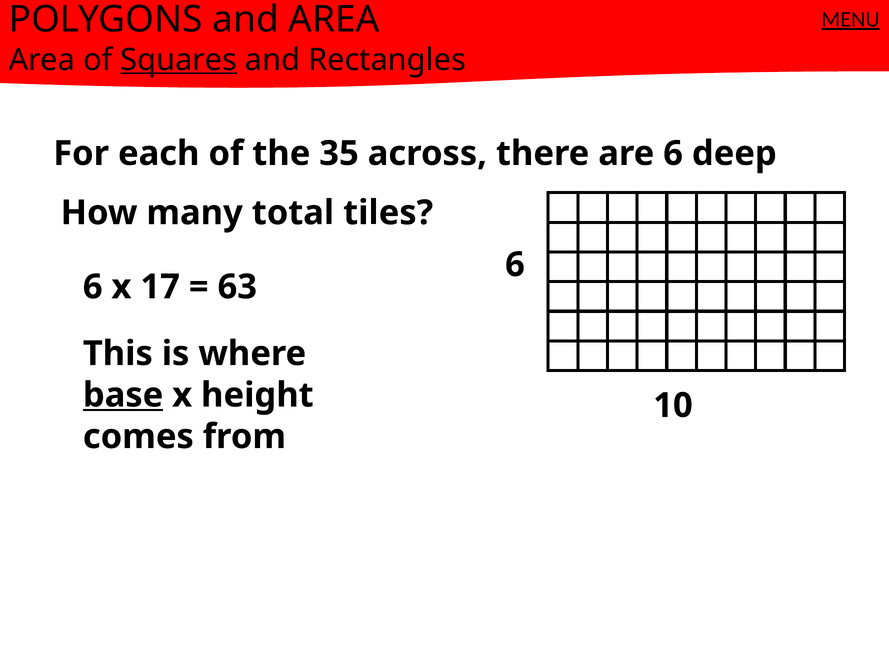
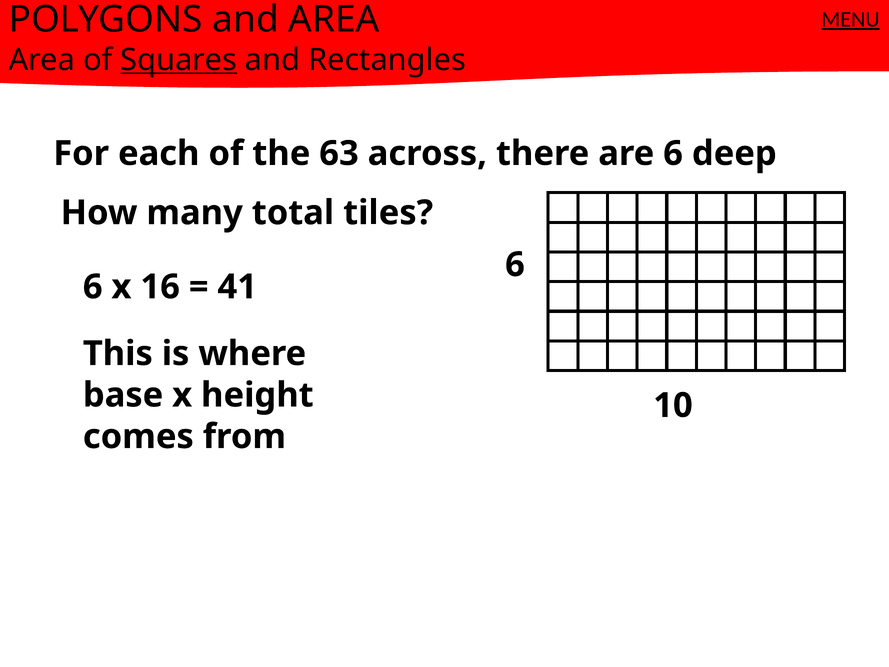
35: 35 -> 63
17: 17 -> 16
63: 63 -> 41
base underline: present -> none
